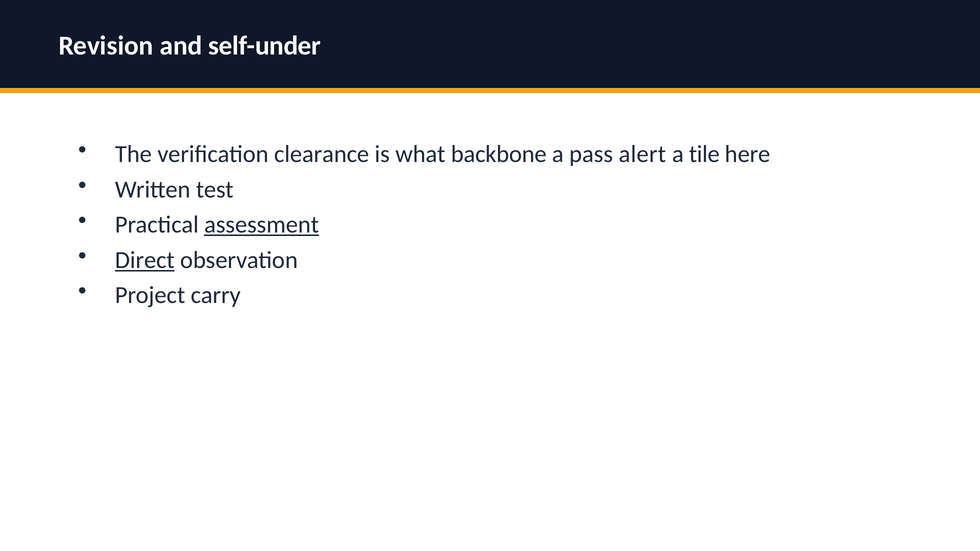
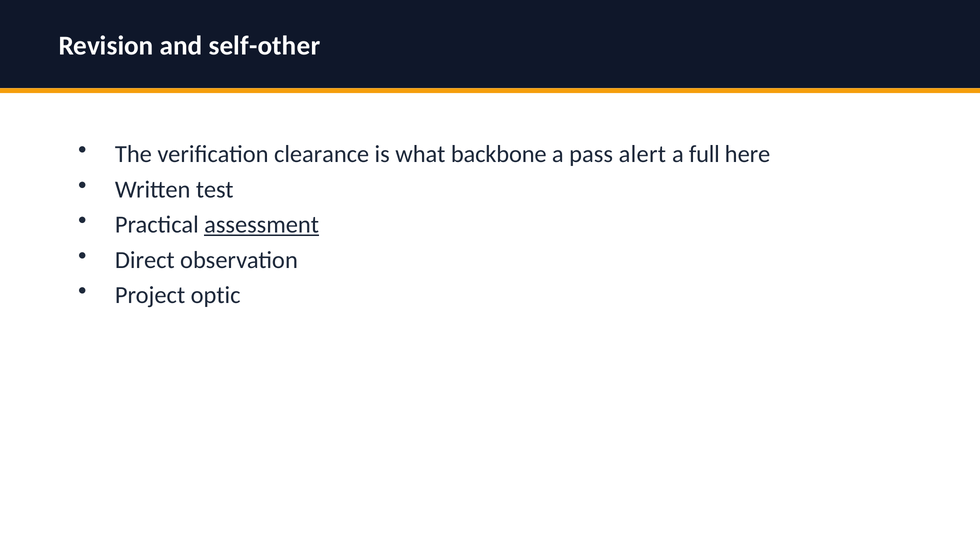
self-under: self-under -> self-other
tile: tile -> full
Direct underline: present -> none
carry: carry -> optic
